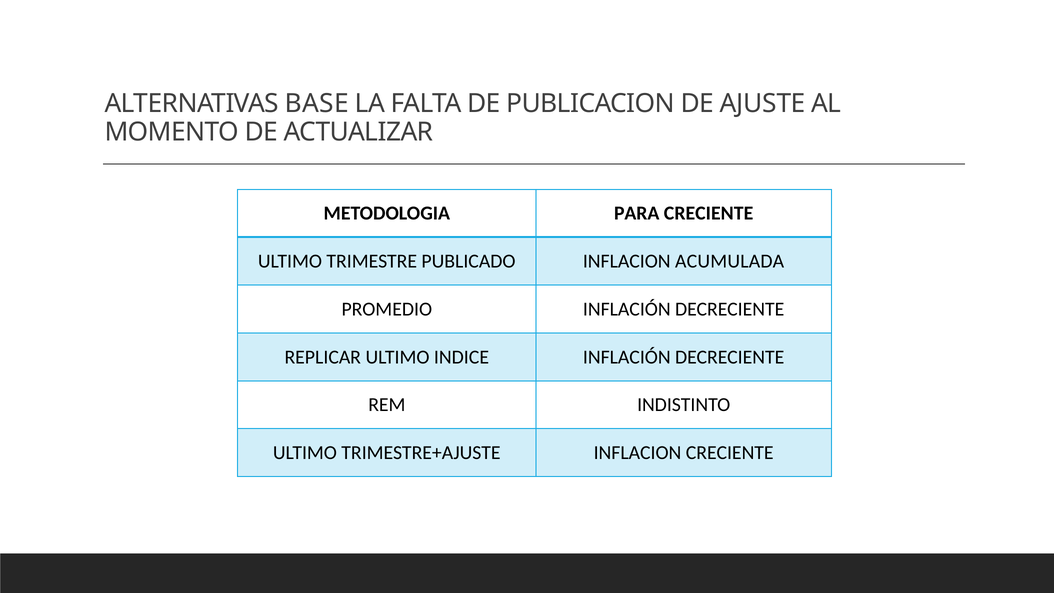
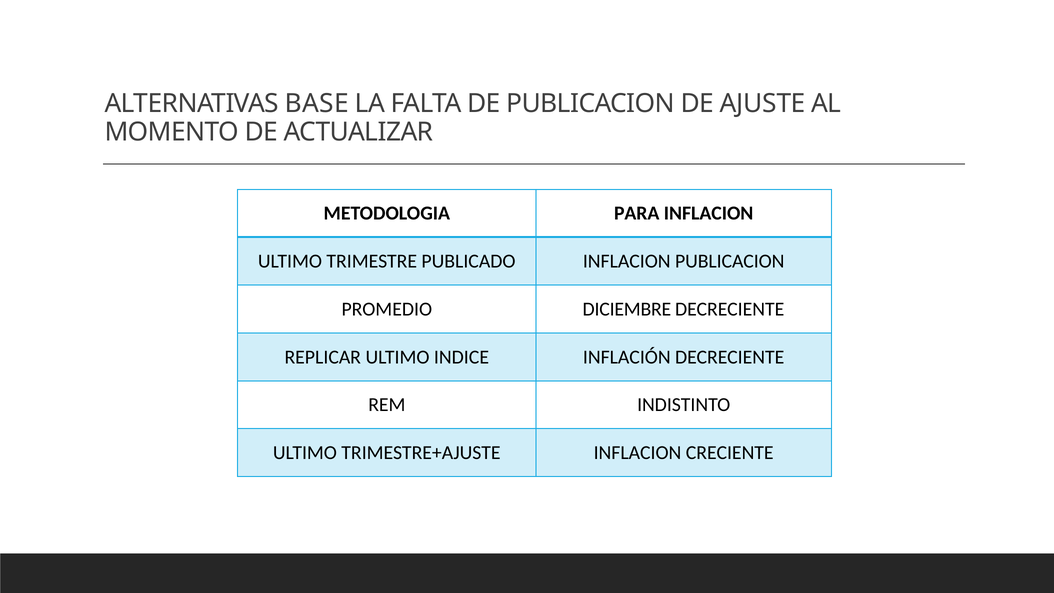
PARA CRECIENTE: CRECIENTE -> INFLACION
INFLACION ACUMULADA: ACUMULADA -> PUBLICACION
PROMEDIO INFLACIÓN: INFLACIÓN -> DICIEMBRE
